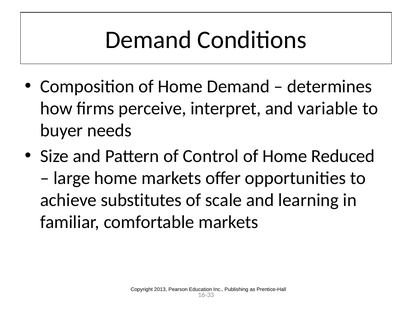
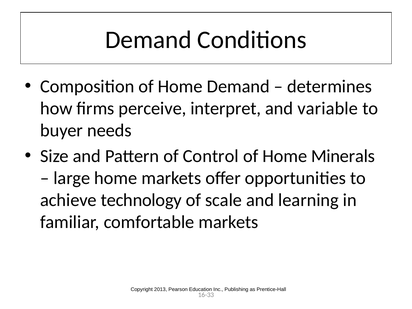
Reduced: Reduced -> Minerals
substitutes: substitutes -> technology
